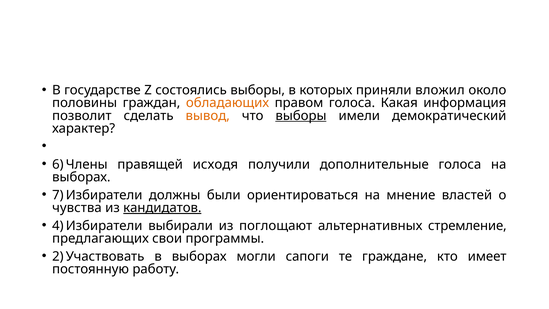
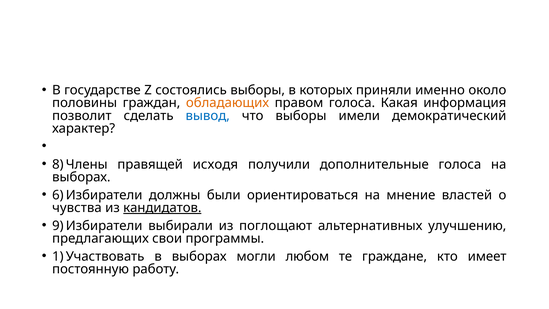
вложил: вложил -> именно
вывод colour: orange -> blue
выборы at (301, 116) underline: present -> none
6: 6 -> 8
7: 7 -> 6
4: 4 -> 9
стремление: стремление -> улучшению
2: 2 -> 1
сапоги: сапоги -> любом
